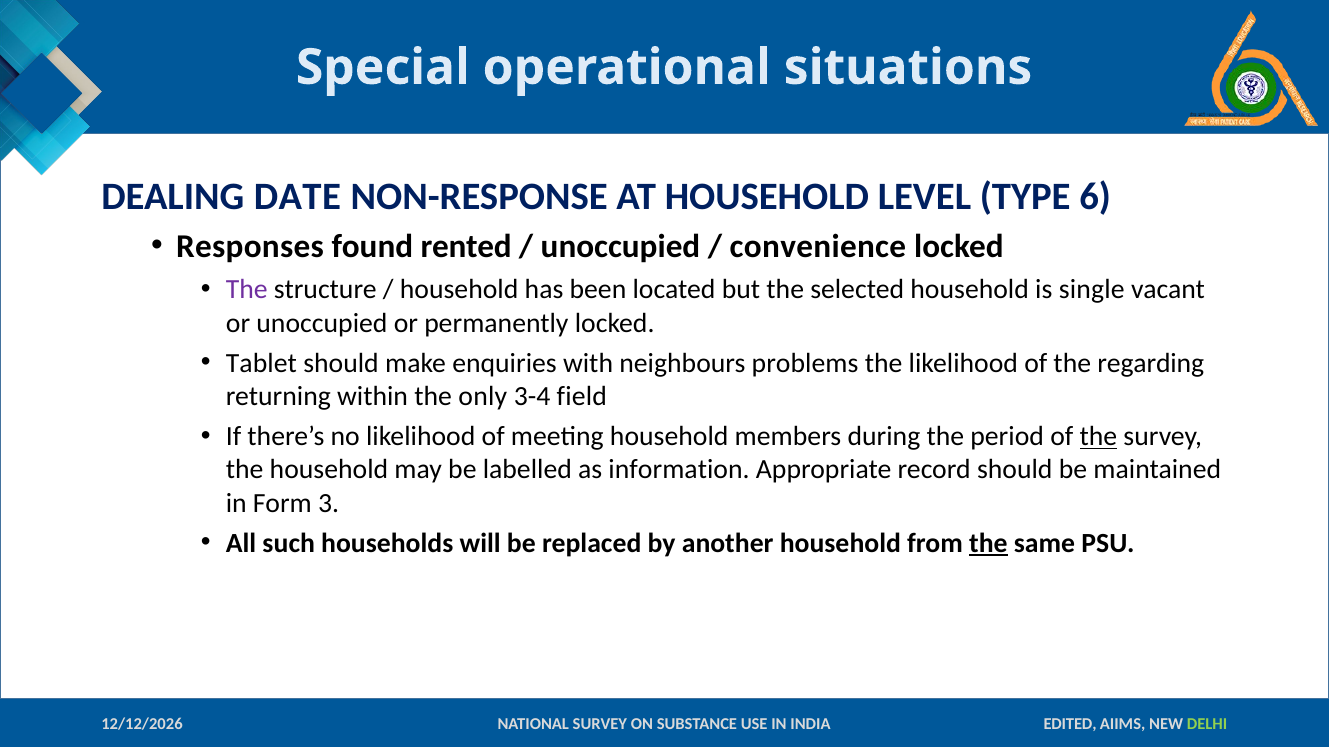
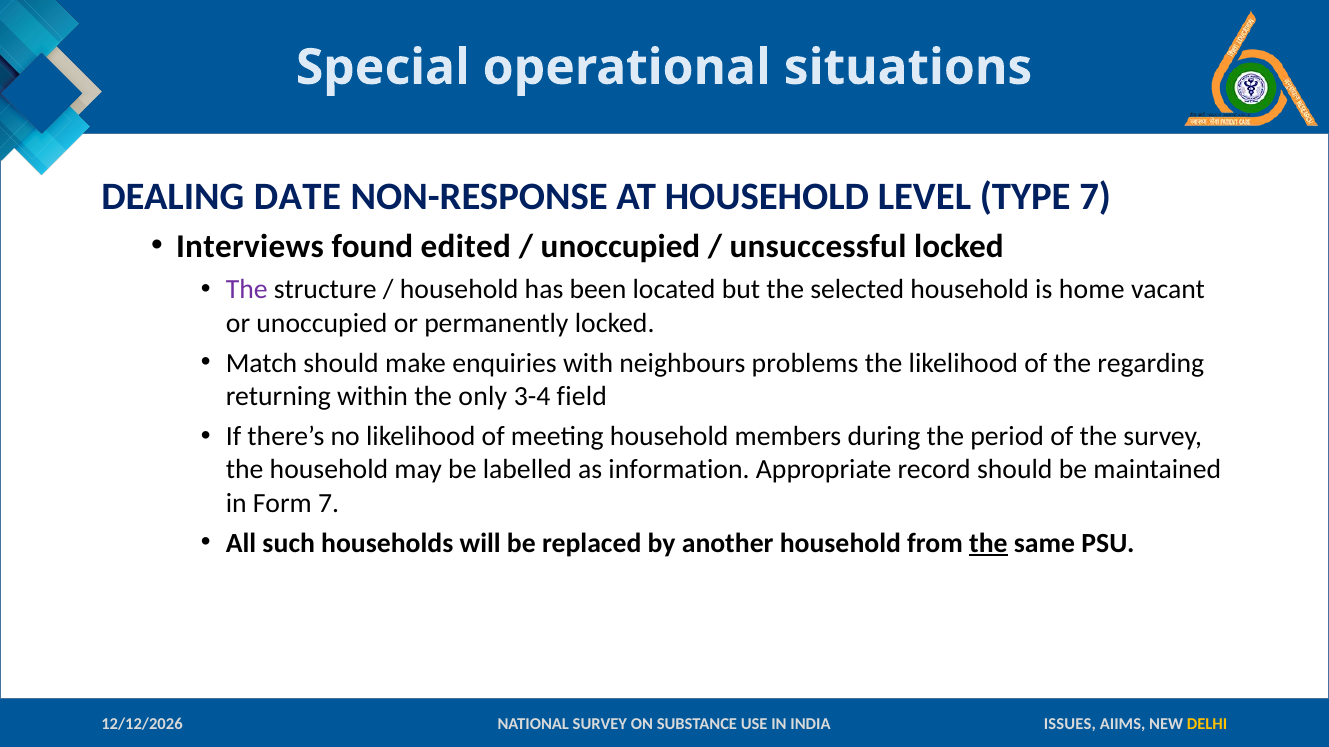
TYPE 6: 6 -> 7
Responses: Responses -> Interviews
rented: rented -> edited
convenience: convenience -> unsuccessful
single: single -> home
Tablet: Tablet -> Match
the at (1098, 437) underline: present -> none
Form 3: 3 -> 7
EDITED: EDITED -> ISSUES
DELHI colour: light green -> yellow
